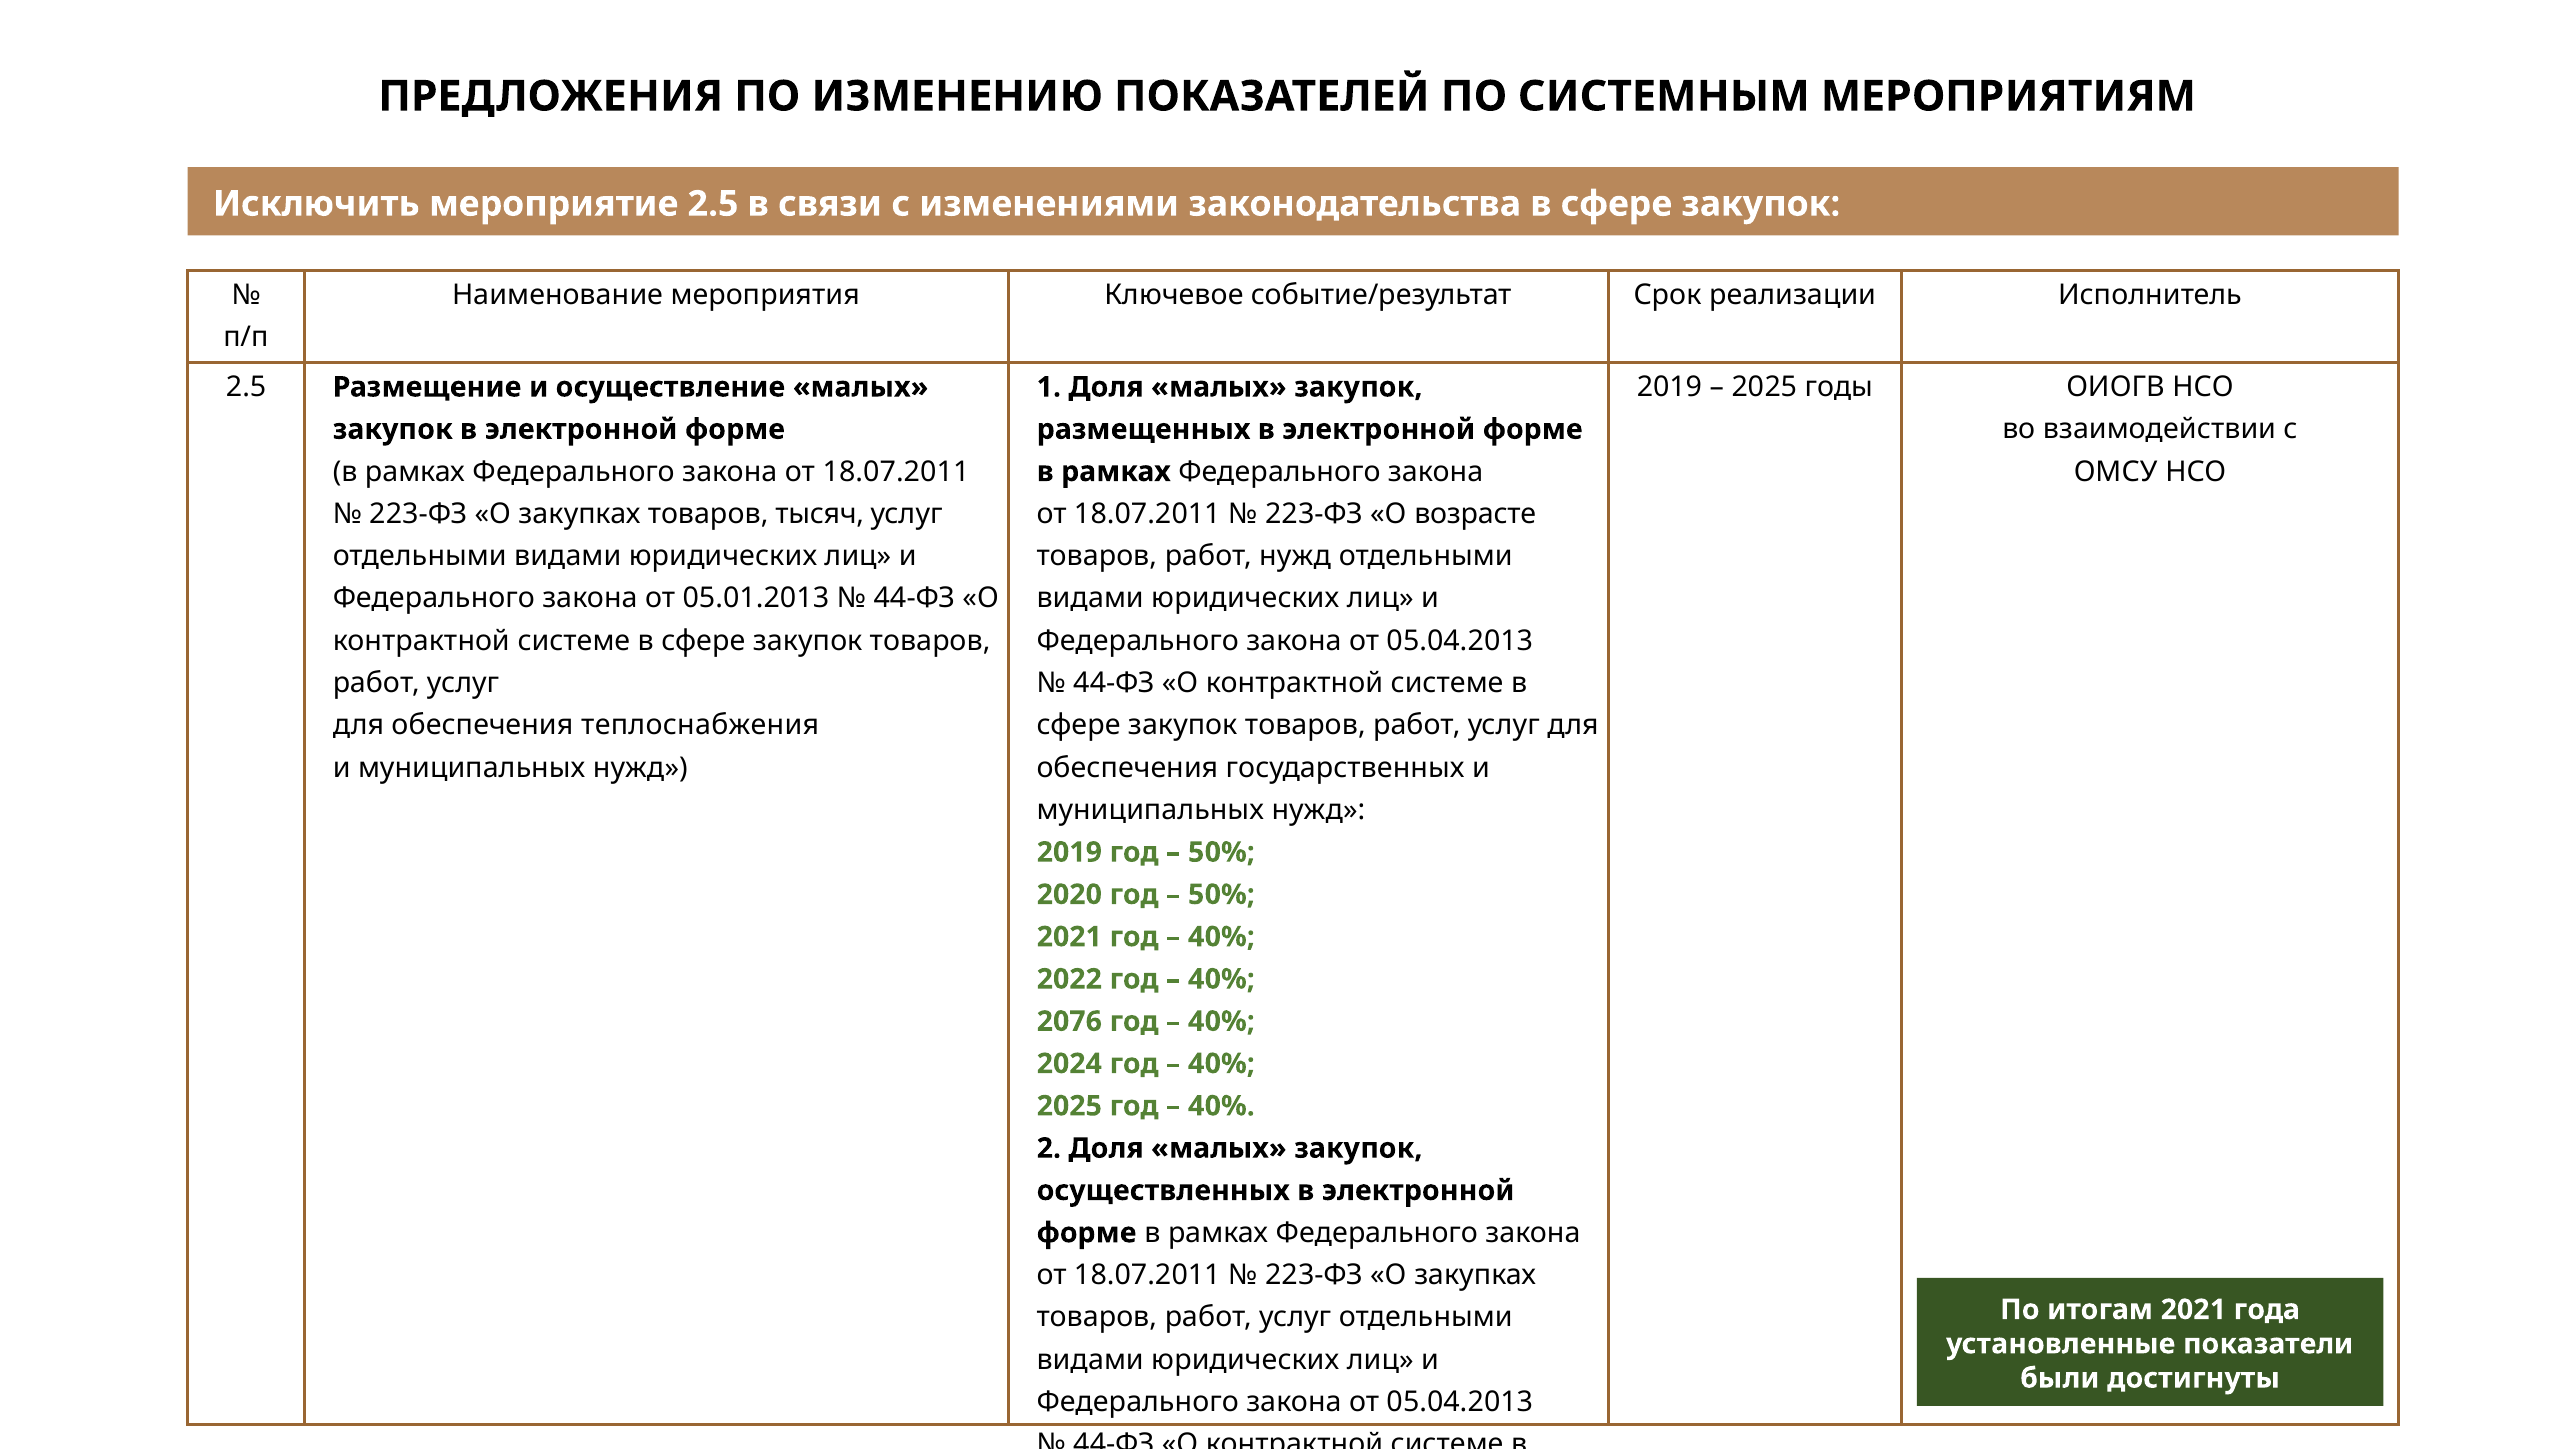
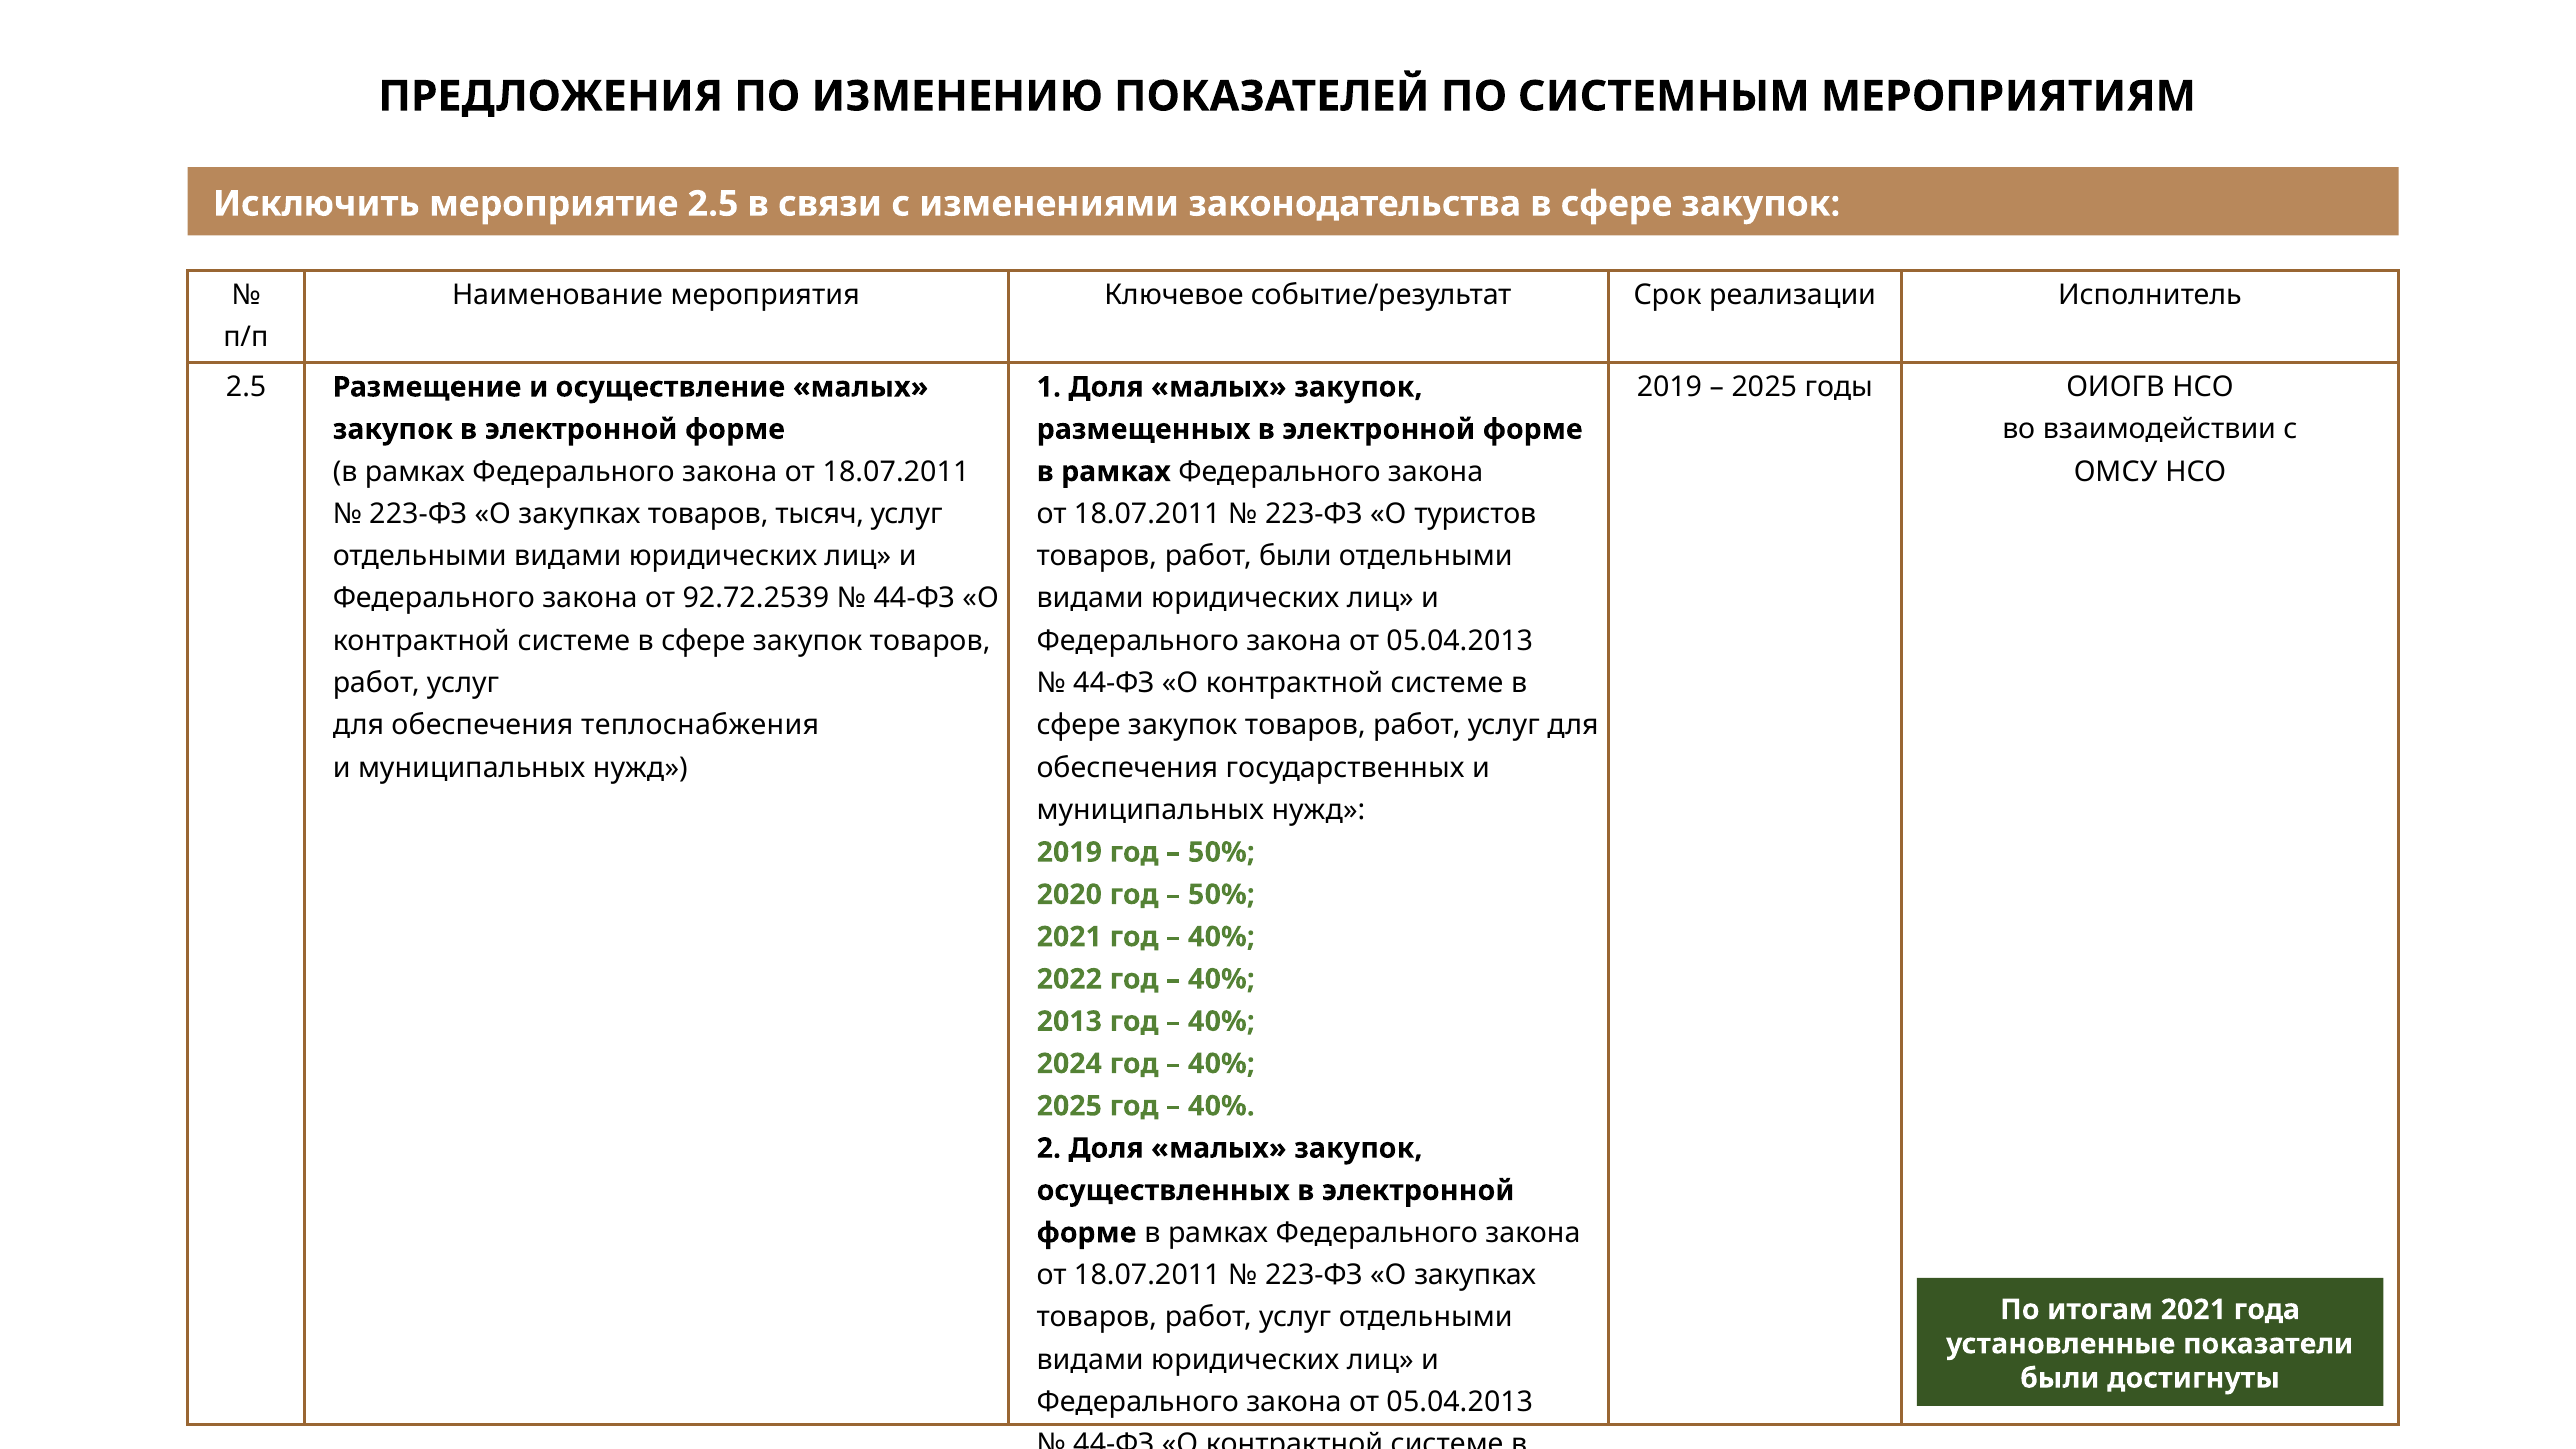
возрасте: возрасте -> туристов
работ нужд: нужд -> были
05.01.2013: 05.01.2013 -> 92.72.2539
2076: 2076 -> 2013
